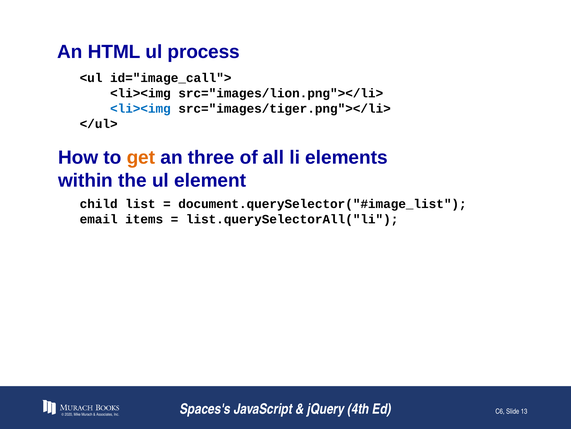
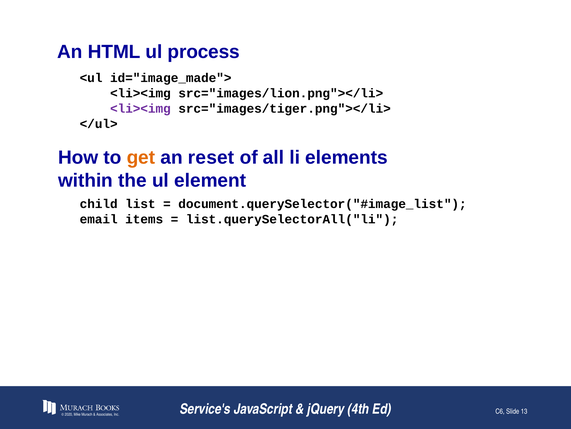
id="image_call">: id="image_call"> -> id="image_made">
<li><img at (140, 108) colour: blue -> purple
three: three -> reset
Spaces's: Spaces's -> Service's
